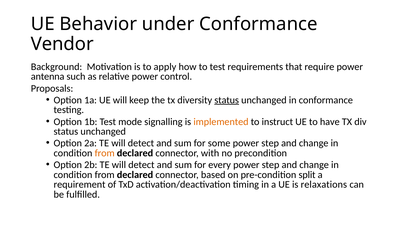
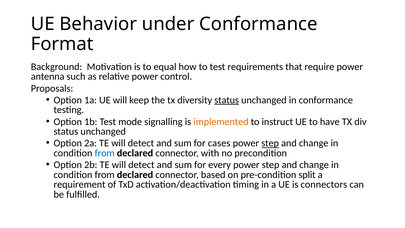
Vendor: Vendor -> Format
apply: apply -> equal
some: some -> cases
step at (270, 143) underline: none -> present
from at (105, 153) colour: orange -> blue
relaxations: relaxations -> connectors
